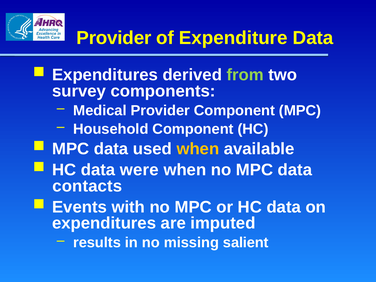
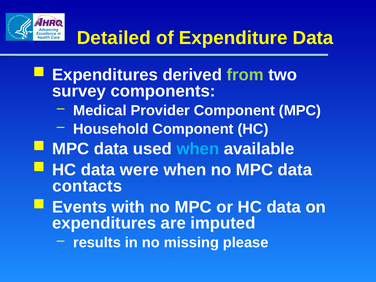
Provider at (114, 38): Provider -> Detailed
when at (198, 149) colour: yellow -> light blue
salient: salient -> please
